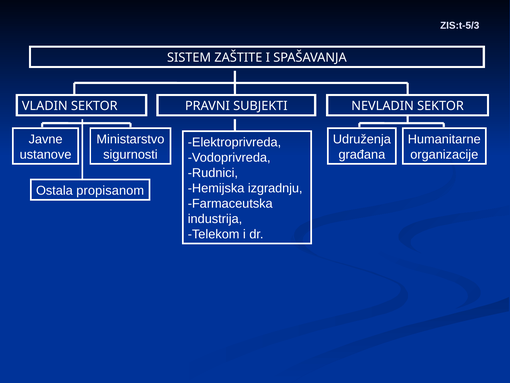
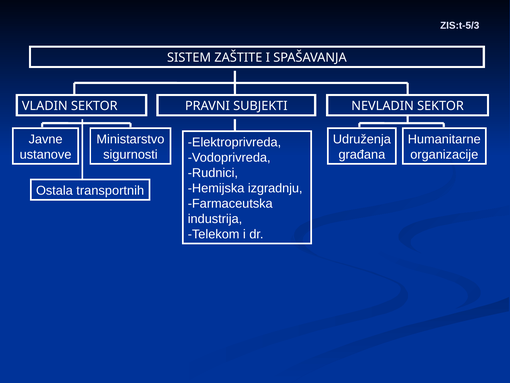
propisanom: propisanom -> transportnih
